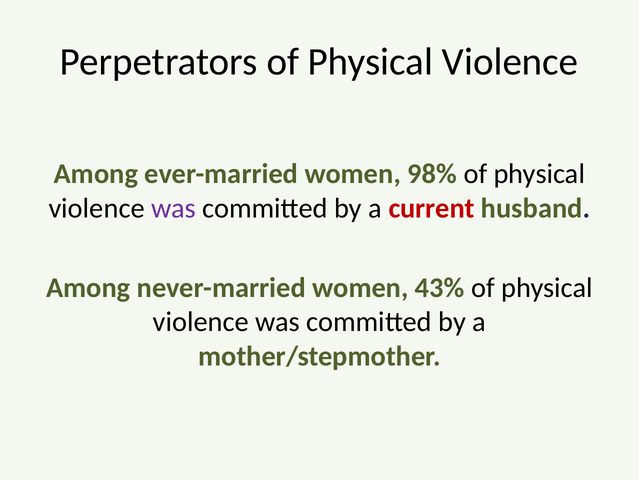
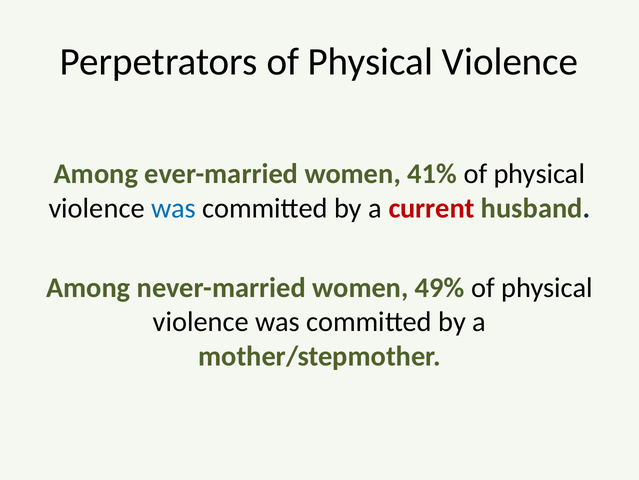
98%: 98% -> 41%
was at (174, 208) colour: purple -> blue
43%: 43% -> 49%
